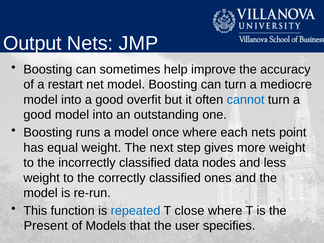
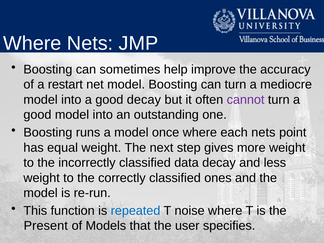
Output at (32, 43): Output -> Where
good overfit: overfit -> decay
cannot colour: blue -> purple
data nodes: nodes -> decay
close: close -> noise
